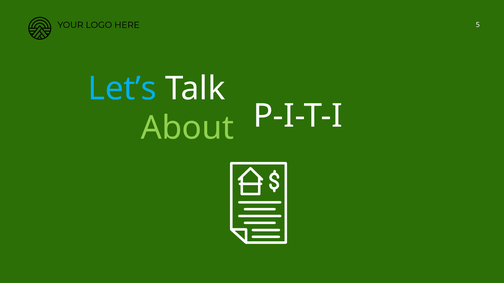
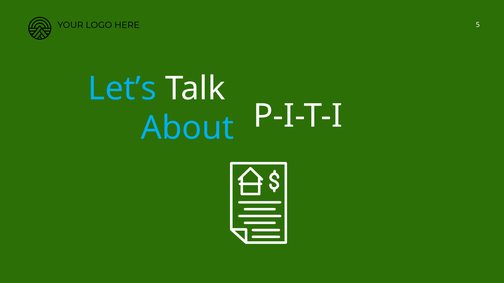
About colour: light green -> light blue
